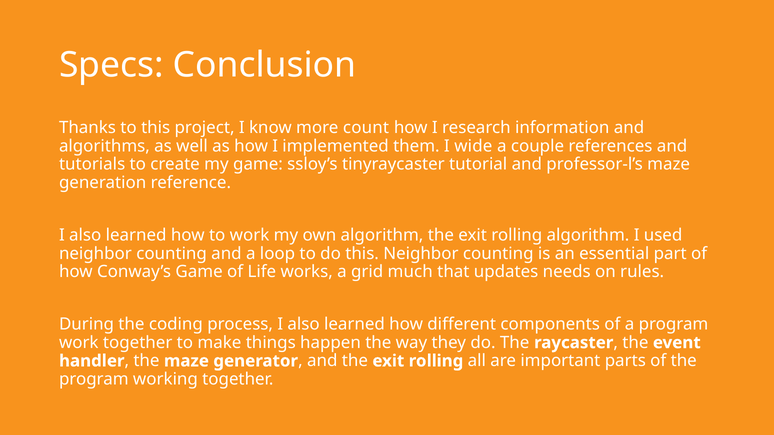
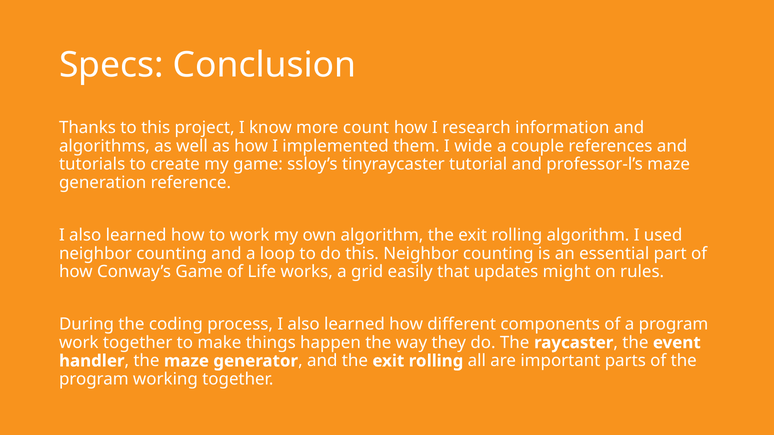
much: much -> easily
needs: needs -> might
